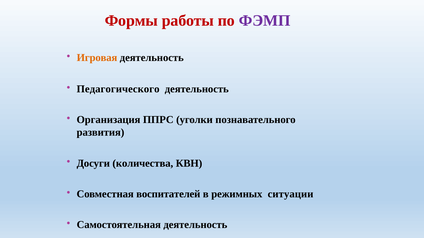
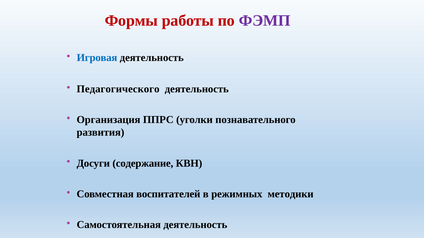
Игровая colour: orange -> blue
количества: количества -> содержание
ситуации: ситуации -> методики
